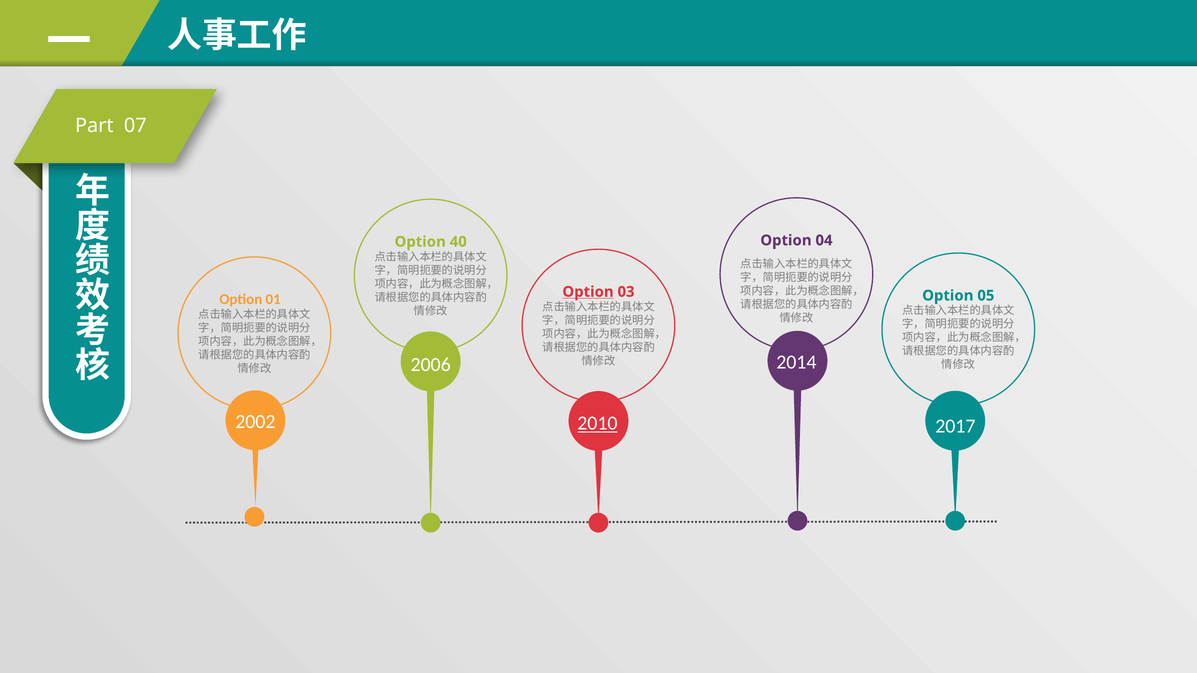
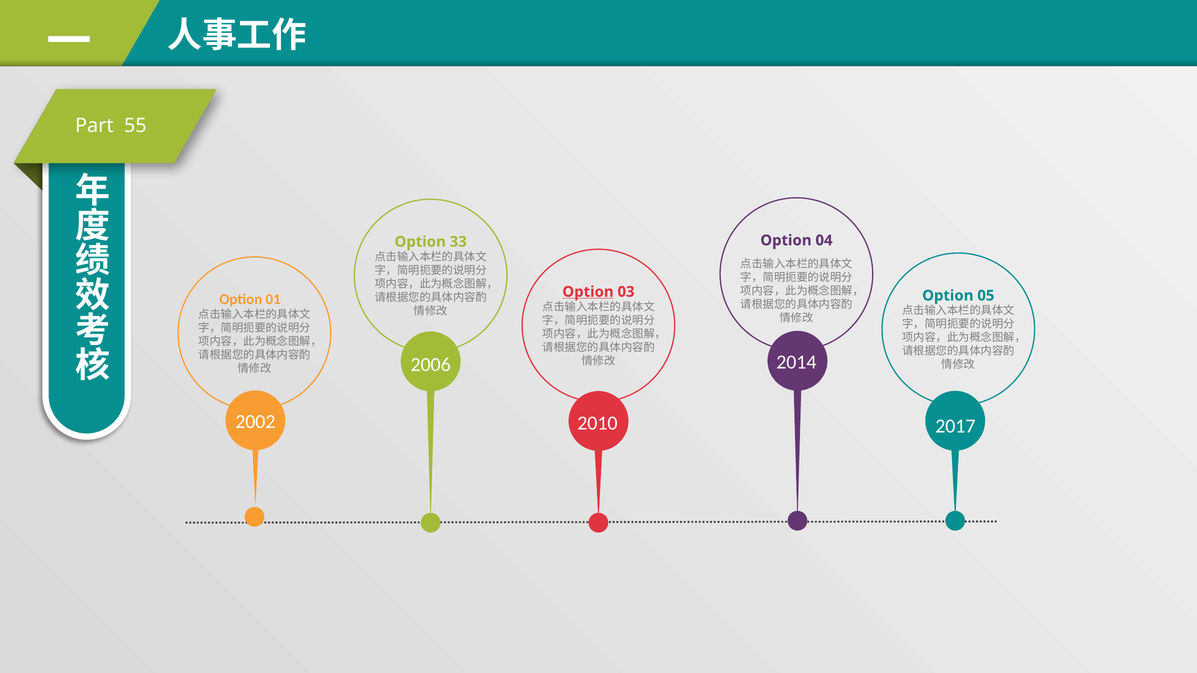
07: 07 -> 55
40: 40 -> 33
2010 underline: present -> none
